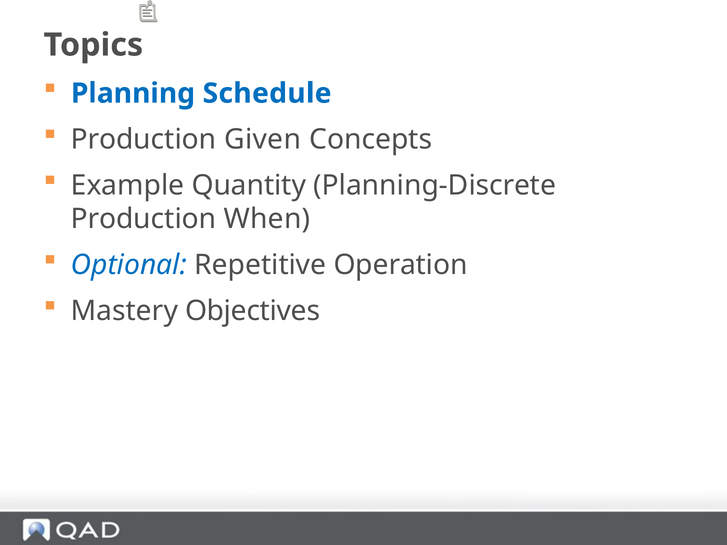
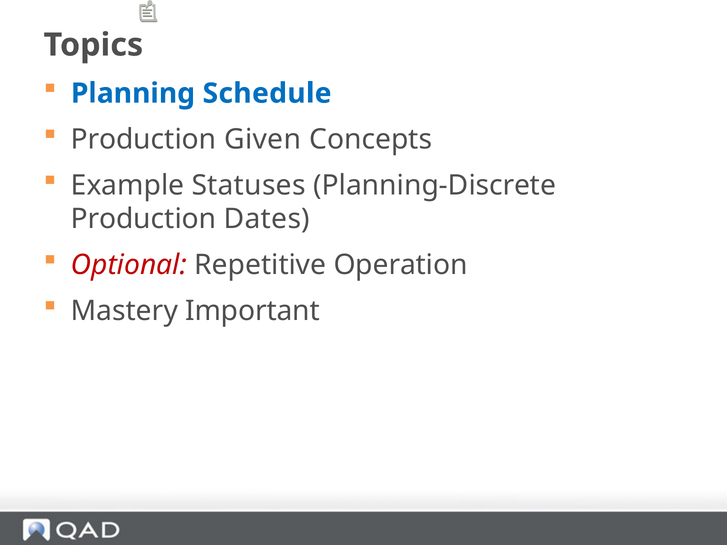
Quantity: Quantity -> Statuses
When: When -> Dates
Optional colour: blue -> red
Objectives: Objectives -> Important
